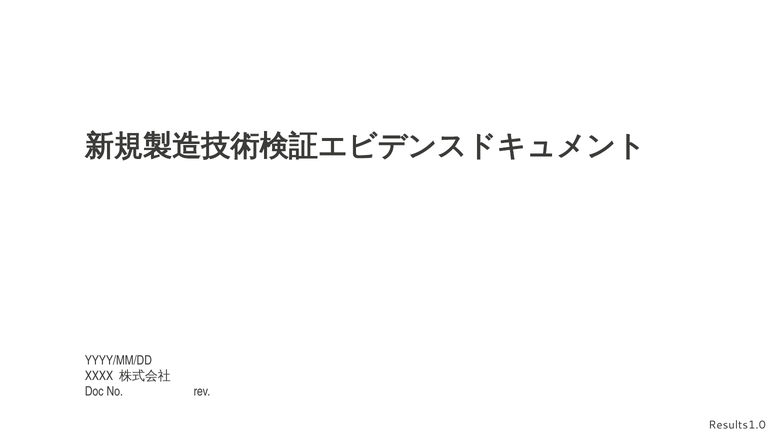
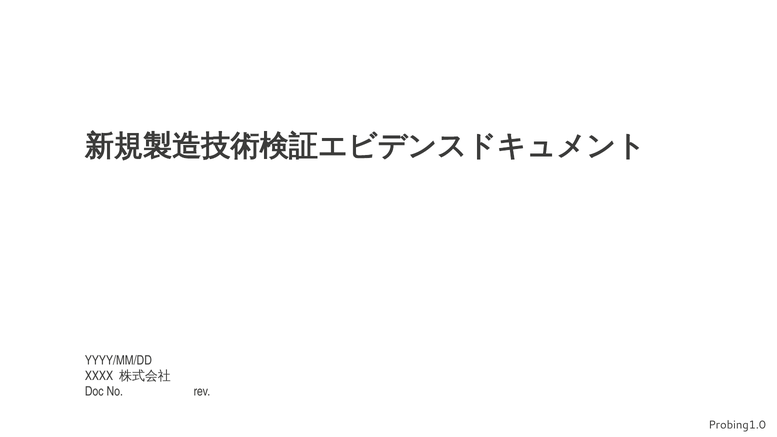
Results1.0: Results1.0 -> Probing1.0
